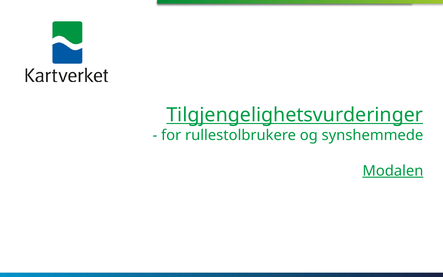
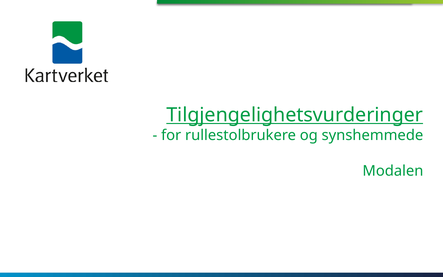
Modalen underline: present -> none
